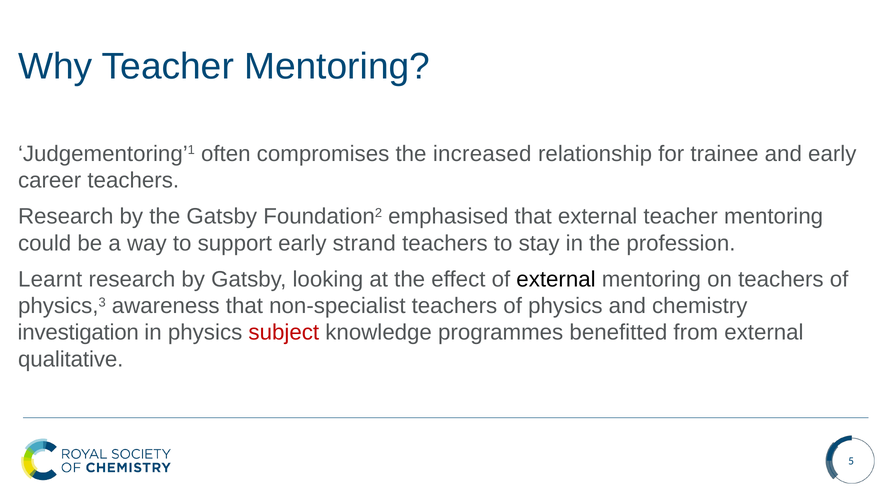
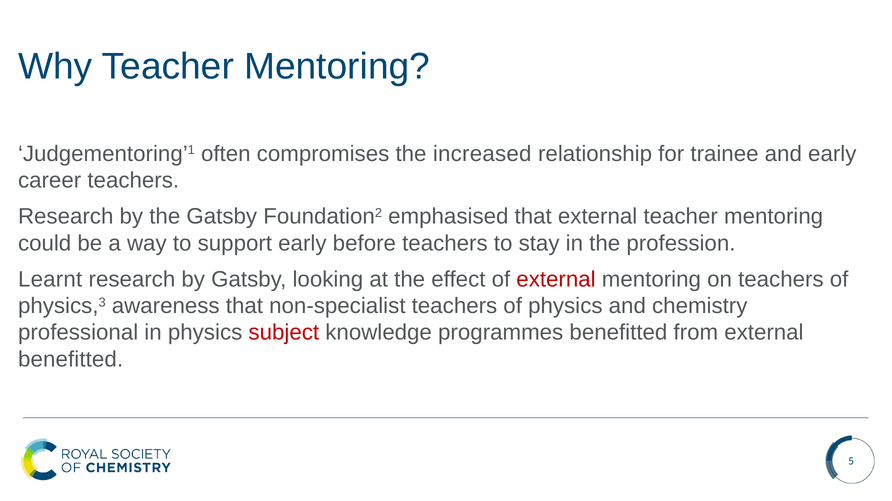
strand: strand -> before
external at (556, 280) colour: black -> red
investigation: investigation -> professional
qualitative at (71, 360): qualitative -> benefitted
